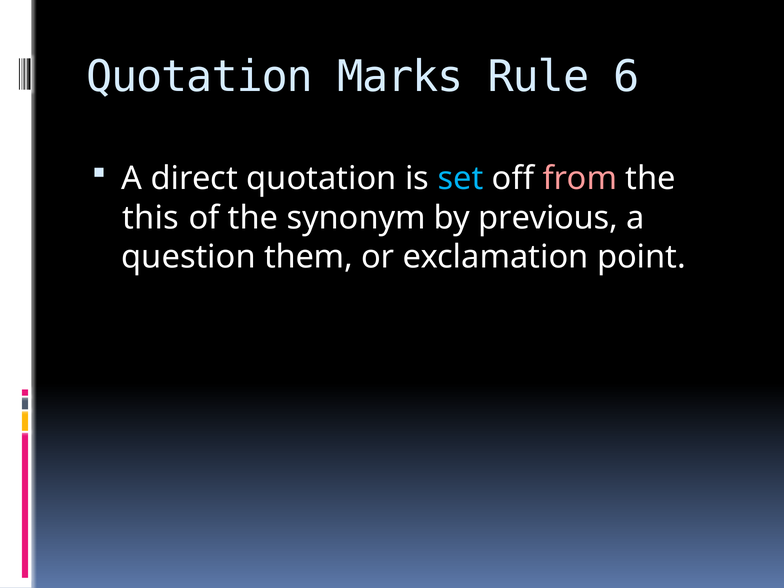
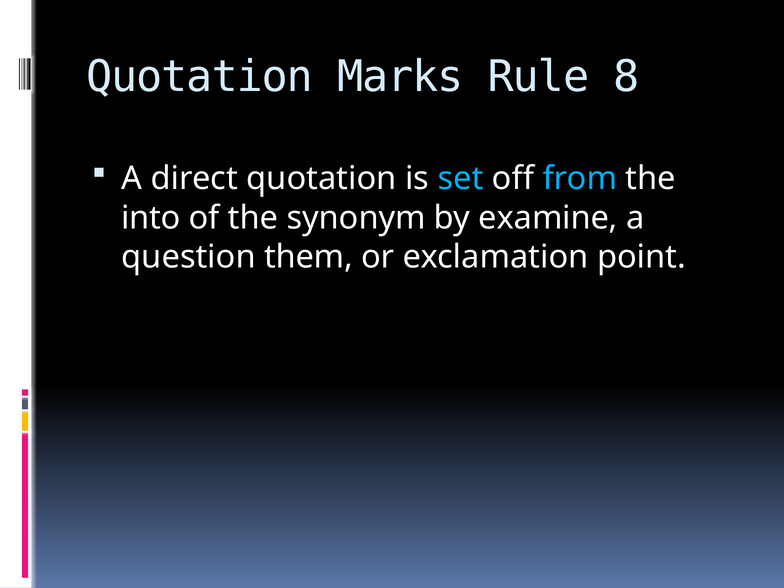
6: 6 -> 8
from colour: pink -> light blue
this: this -> into
previous: previous -> examine
